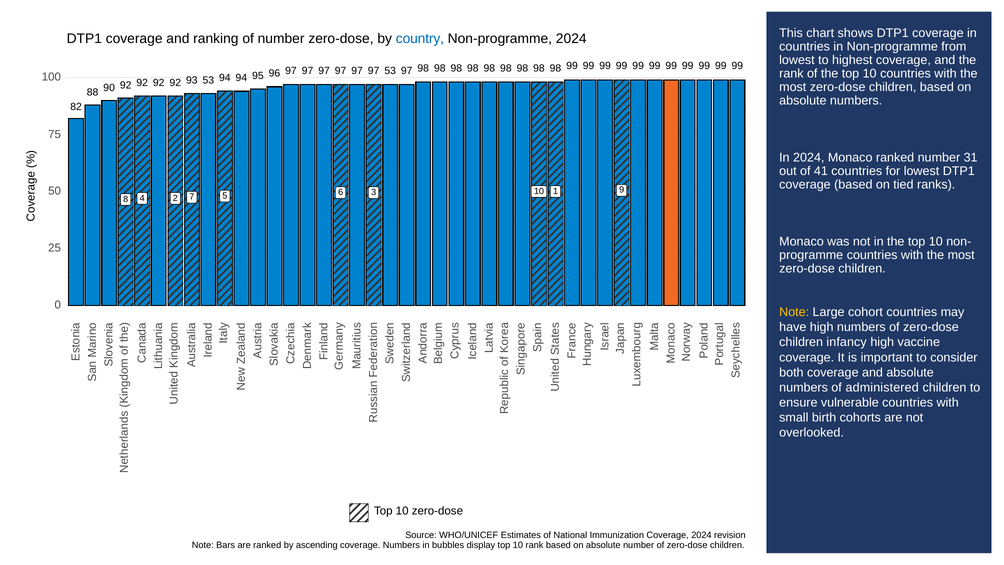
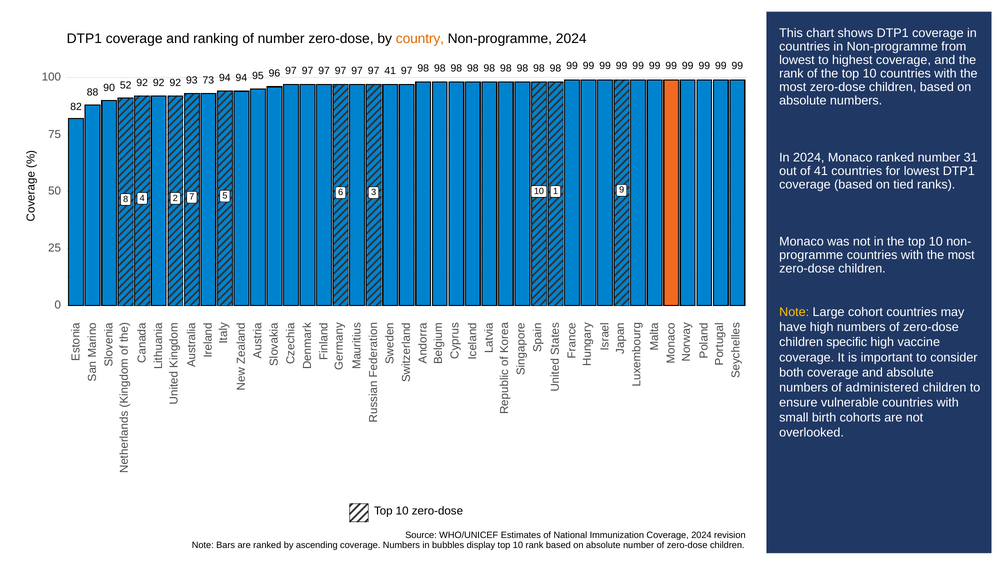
country colour: blue -> orange
97 53: 53 -> 41
93 53: 53 -> 73
90 92: 92 -> 52
infancy: infancy -> specific
